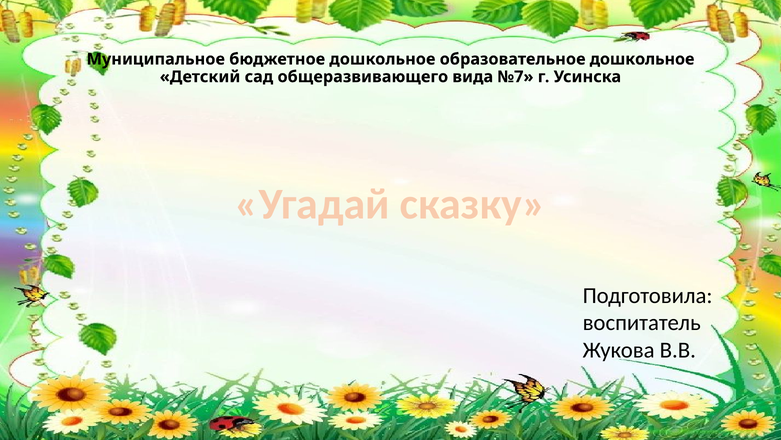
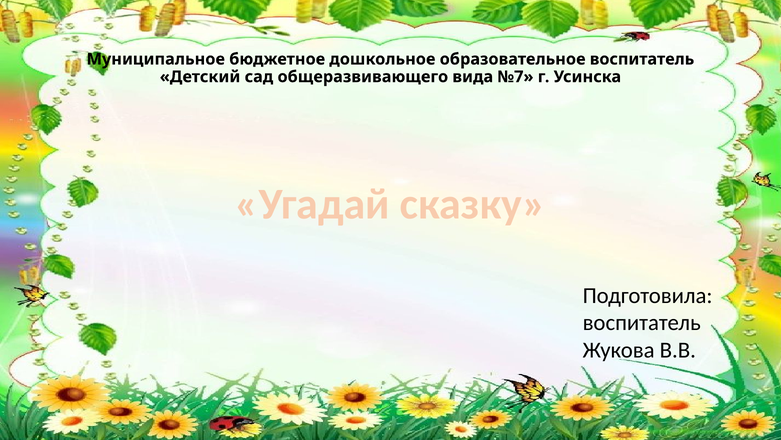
образовательное дошкольное: дошкольное -> воспитатель
